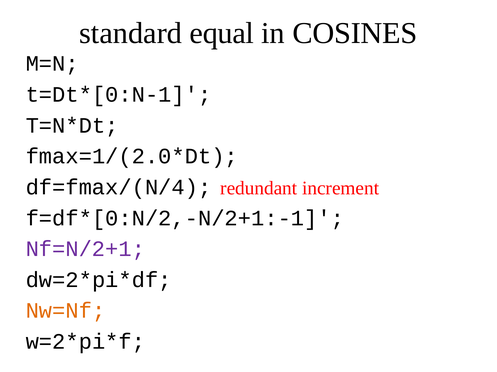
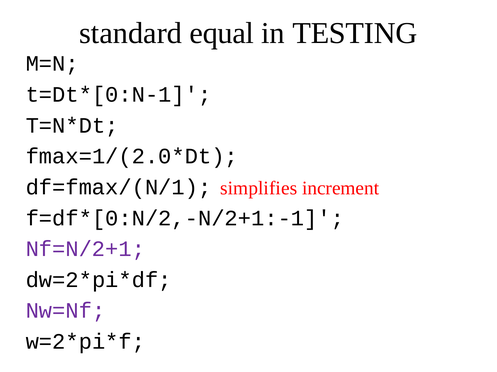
COSINES: COSINES -> TESTING
df=fmax/(N/4: df=fmax/(N/4 -> df=fmax/(N/1
redundant: redundant -> simplifies
Nw=Nf colour: orange -> purple
